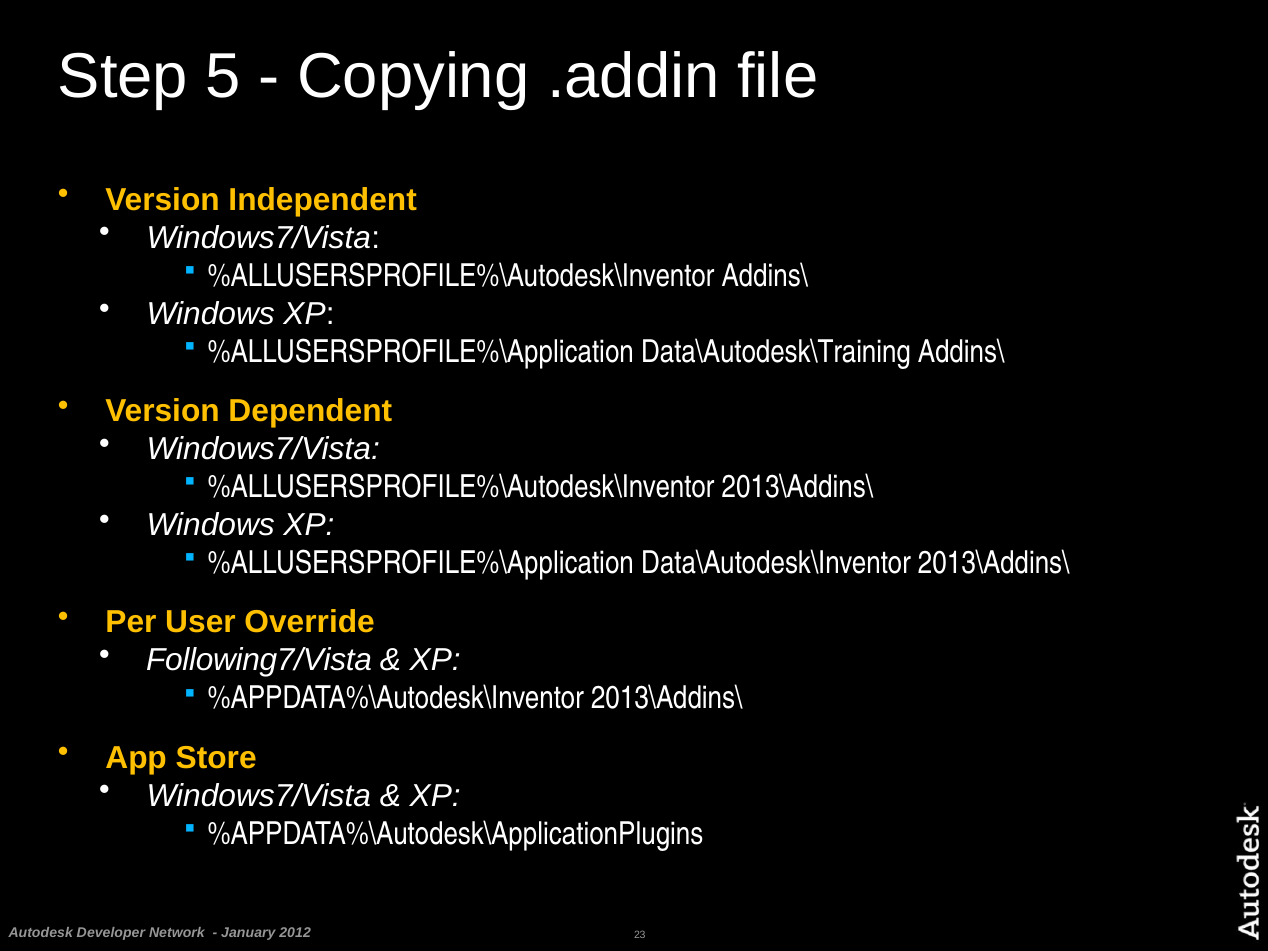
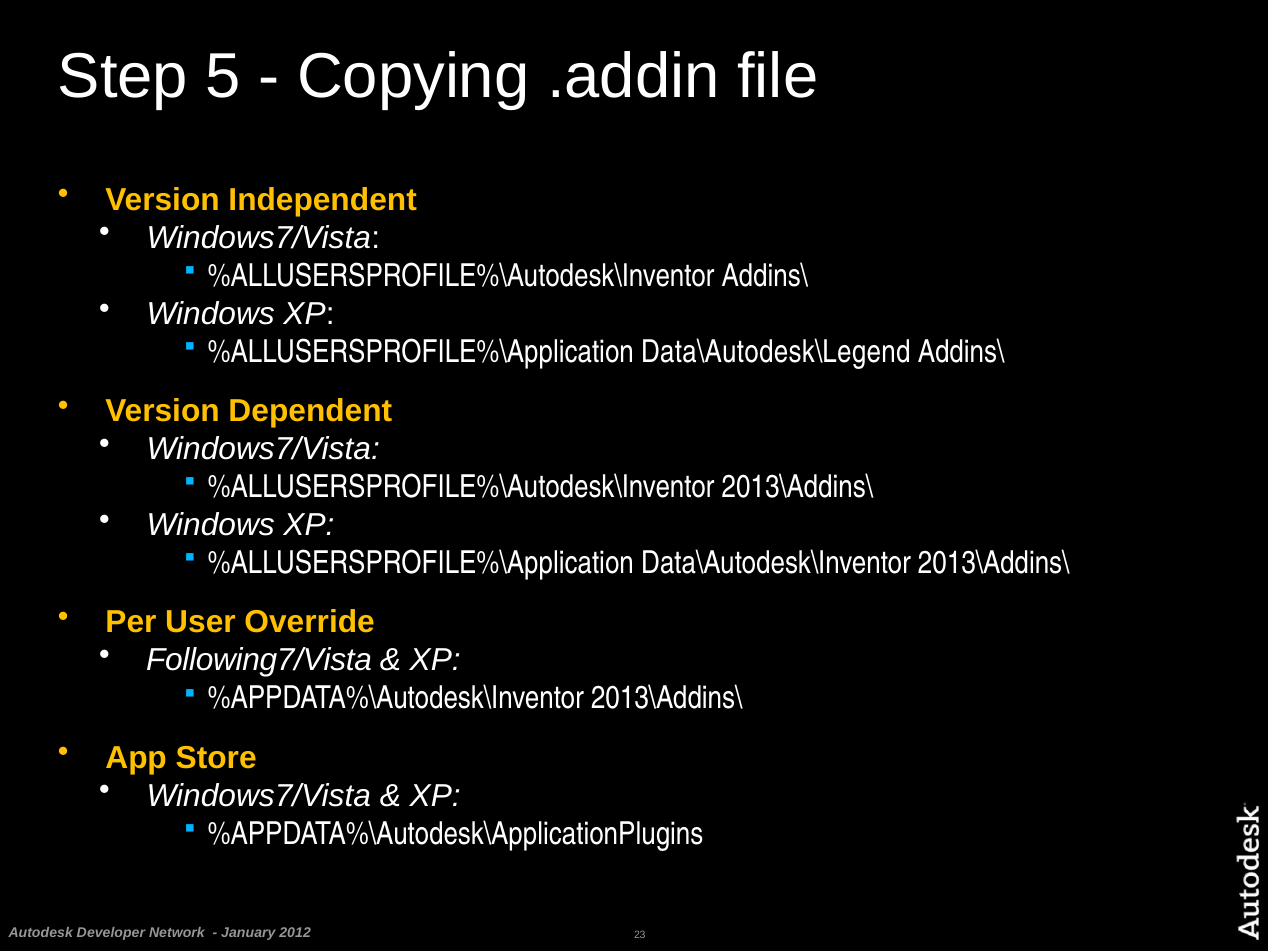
Data\Autodesk\Training: Data\Autodesk\Training -> Data\Autodesk\Legend
